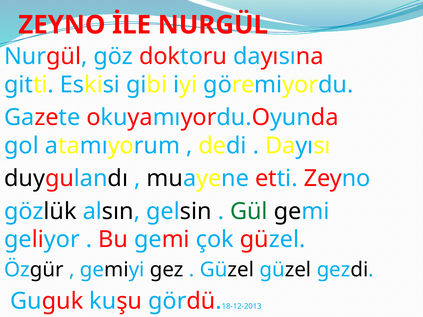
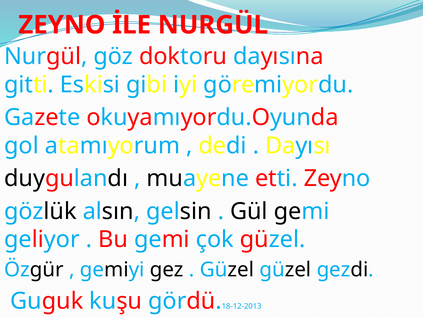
Gül colour: green -> black
